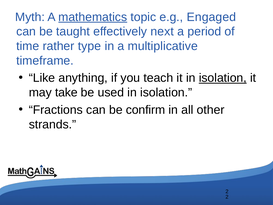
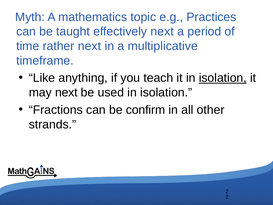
mathematics underline: present -> none
Engaged: Engaged -> Practices
rather type: type -> next
may take: take -> next
